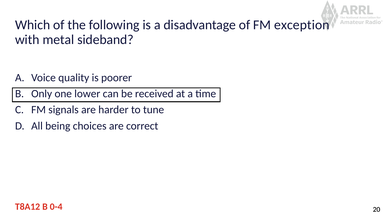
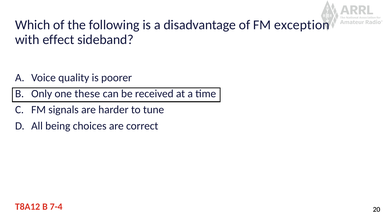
metal: metal -> effect
lower: lower -> these
0-4: 0-4 -> 7-4
